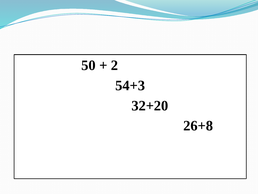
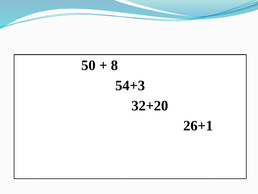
2: 2 -> 8
26+8: 26+8 -> 26+1
